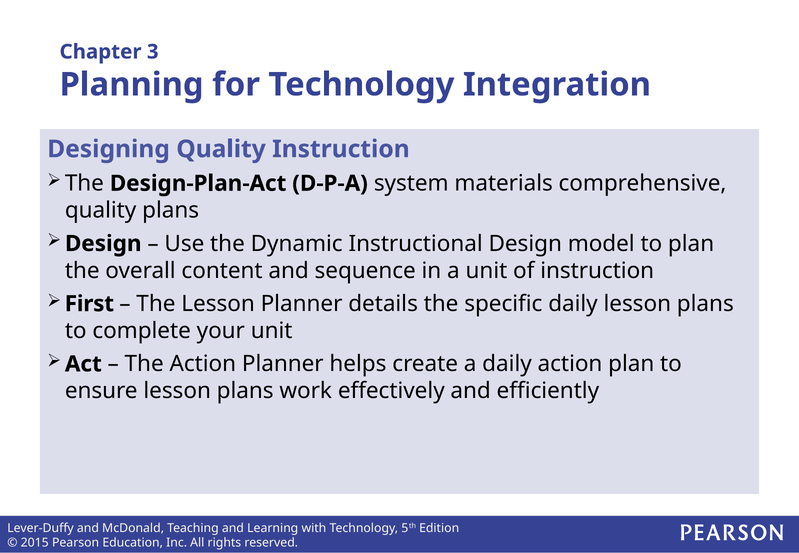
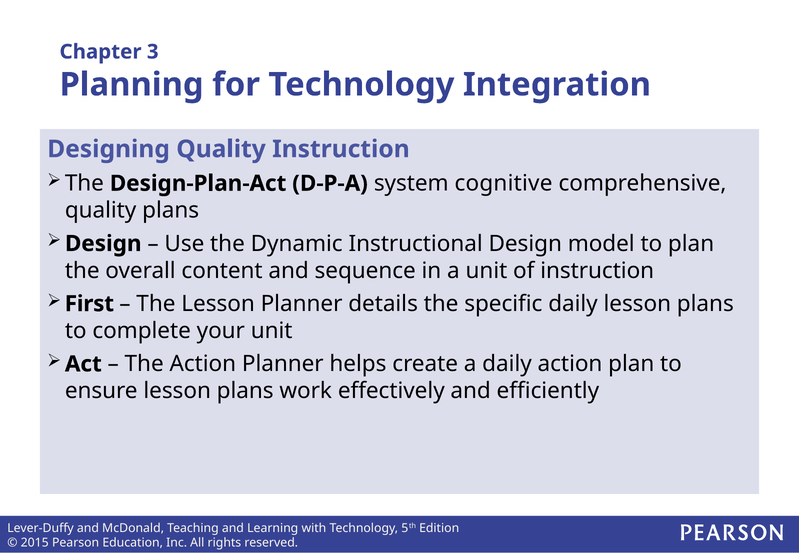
materials: materials -> cognitive
